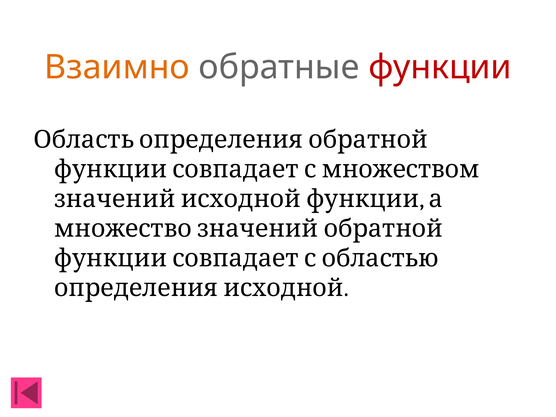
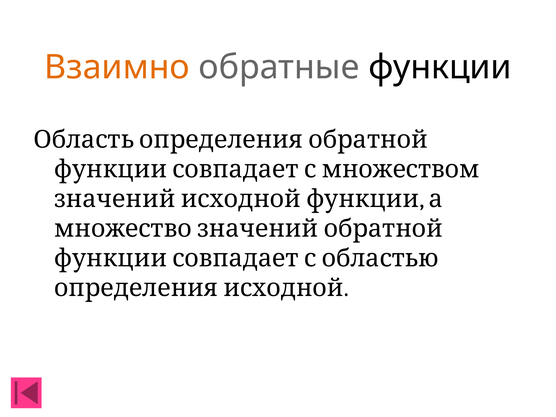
функции colour: red -> black
